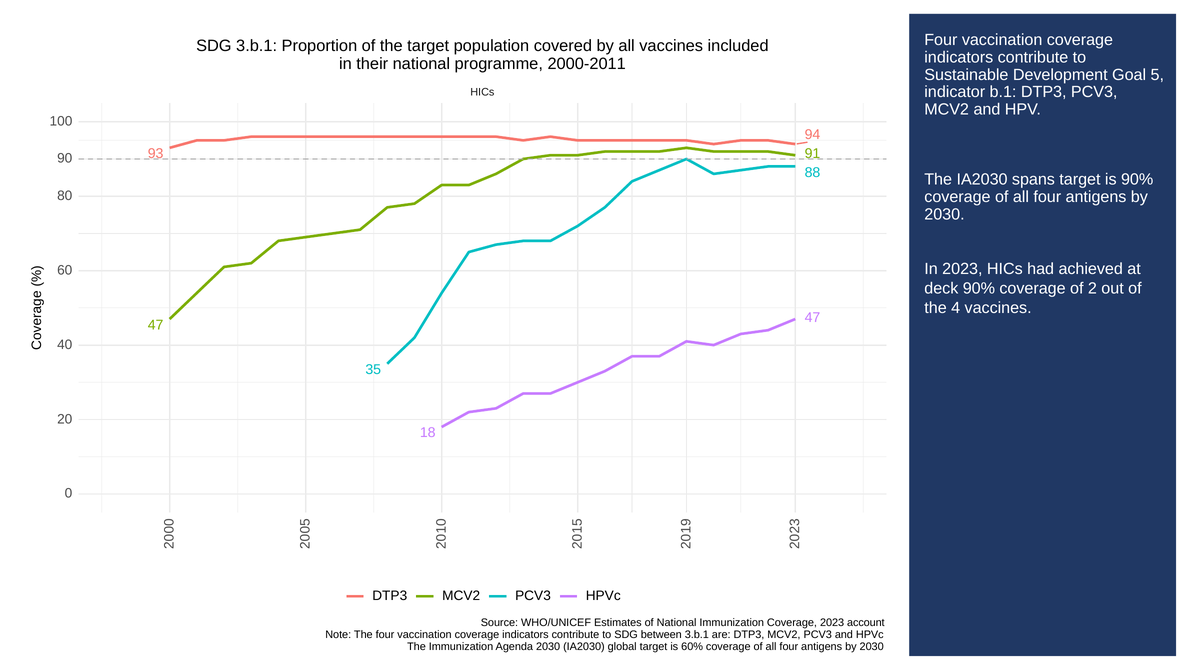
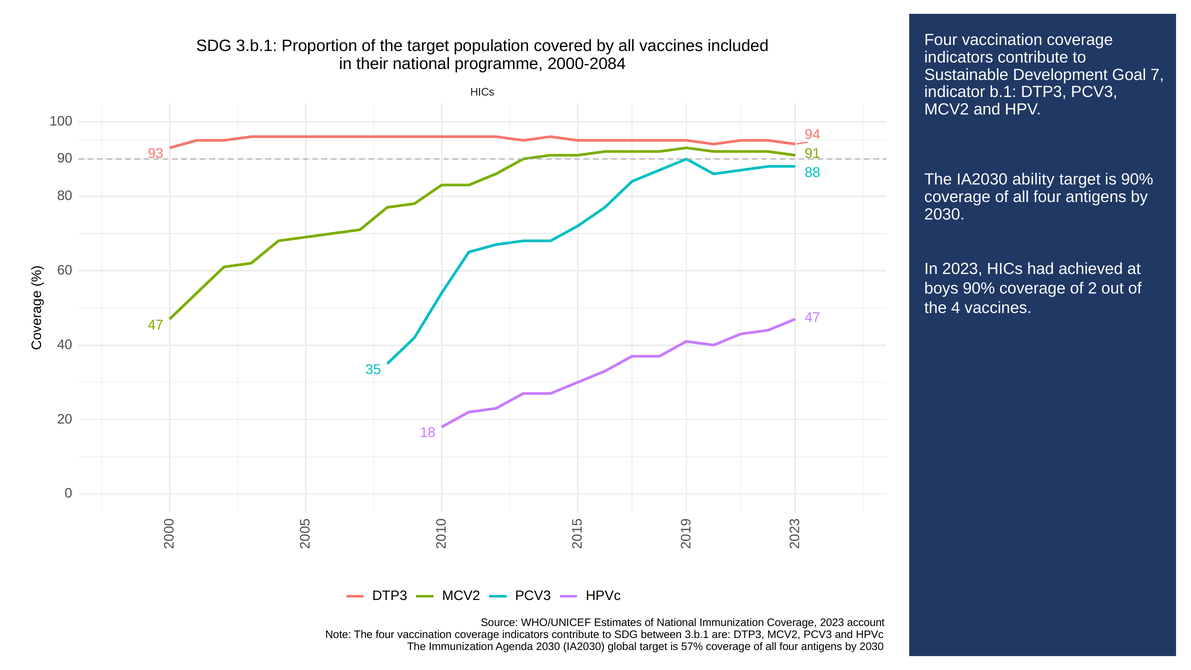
2000-2011: 2000-2011 -> 2000-2084
Goal 5: 5 -> 7
spans: spans -> ability
deck: deck -> boys
60%: 60% -> 57%
